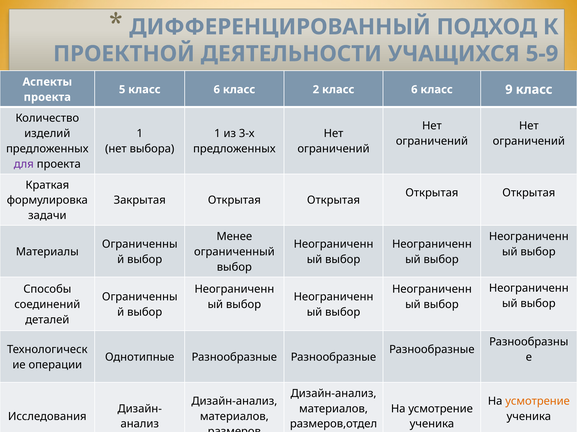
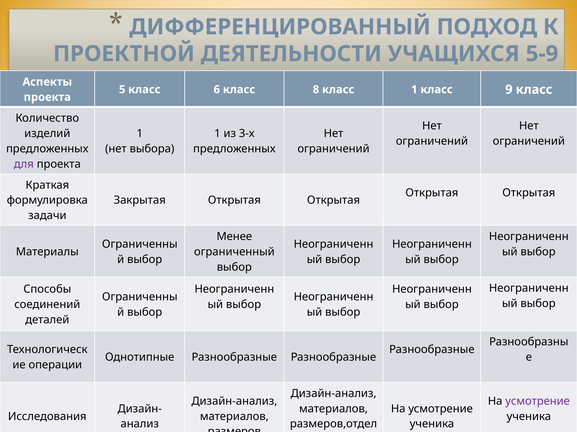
2: 2 -> 8
6 at (414, 90): 6 -> 1
усмотрение at (538, 402) colour: orange -> purple
